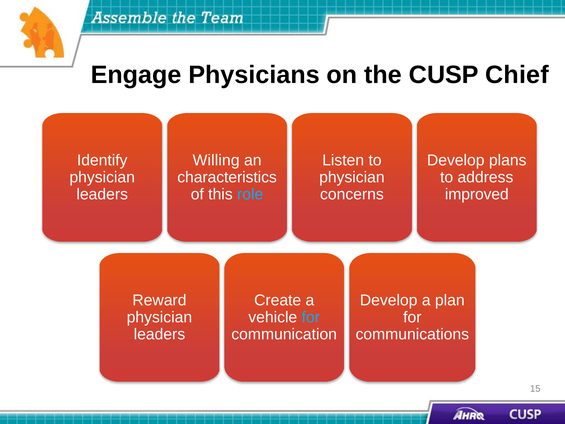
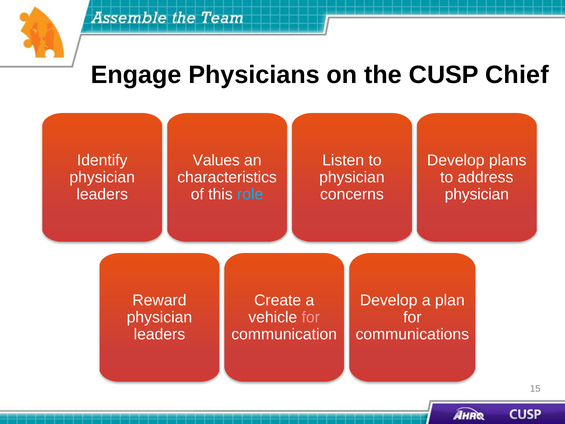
Willing: Willing -> Values
improved at (477, 194): improved -> physician
for at (311, 317) colour: light blue -> pink
